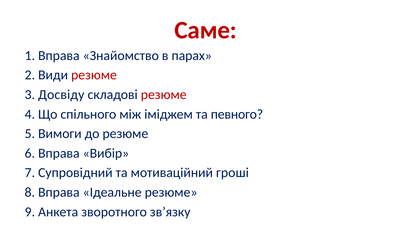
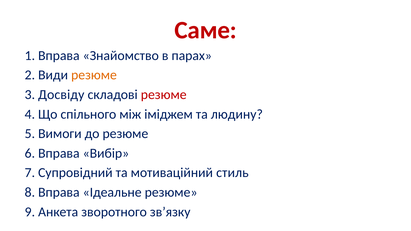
резюме at (94, 75) colour: red -> orange
певного: певного -> людину
гроші: гроші -> стиль
